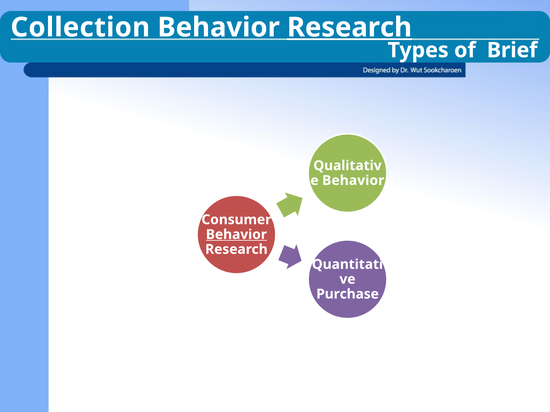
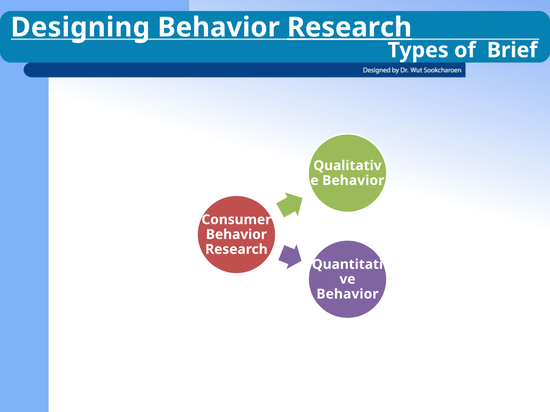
Collection: Collection -> Designing
Behavior at (236, 235) underline: present -> none
Purchase at (348, 294): Purchase -> Behavior
